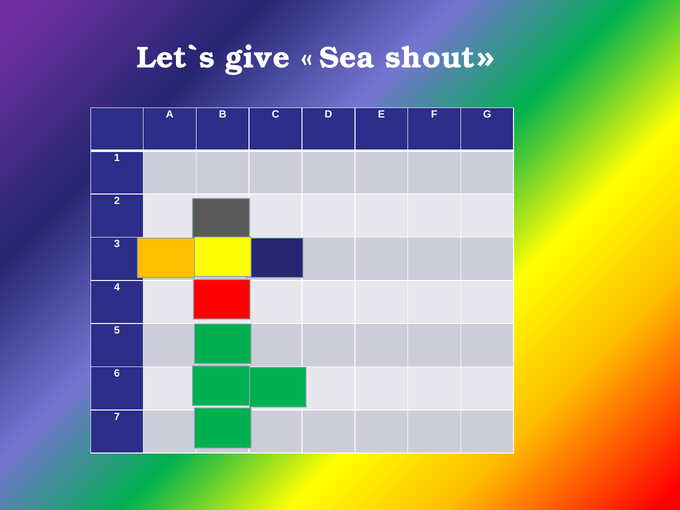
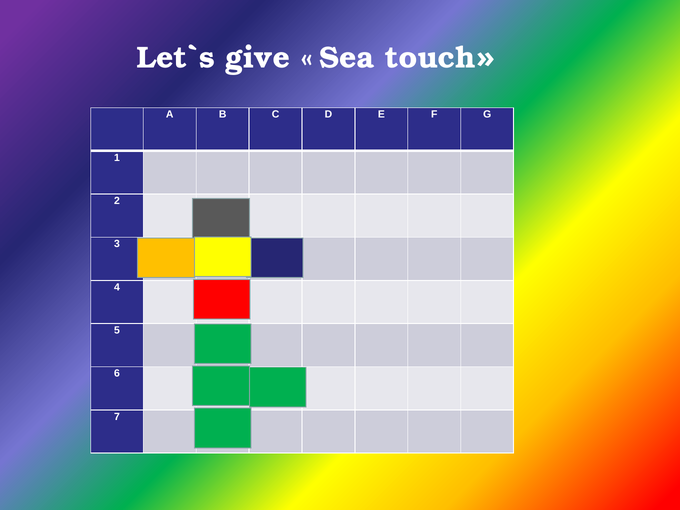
shout: shout -> touch
